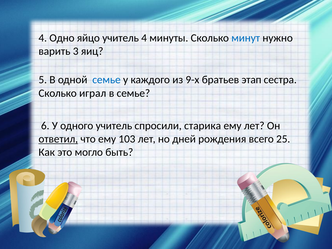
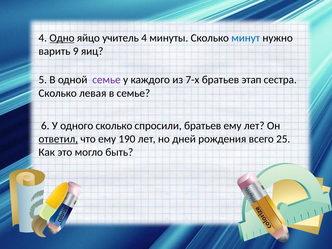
Одно underline: none -> present
3: 3 -> 9
семье at (106, 80) colour: blue -> purple
9-х: 9-х -> 7-х
играл: играл -> левая
одного учитель: учитель -> сколько
спросили старика: старика -> братьев
103: 103 -> 190
